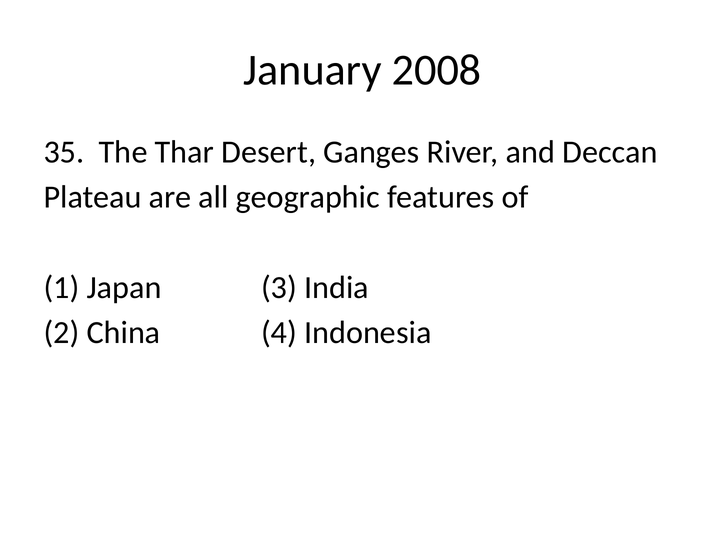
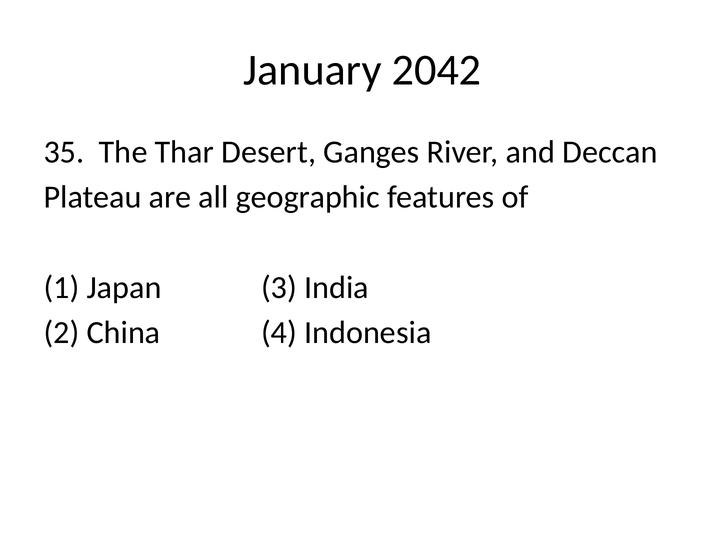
2008: 2008 -> 2042
